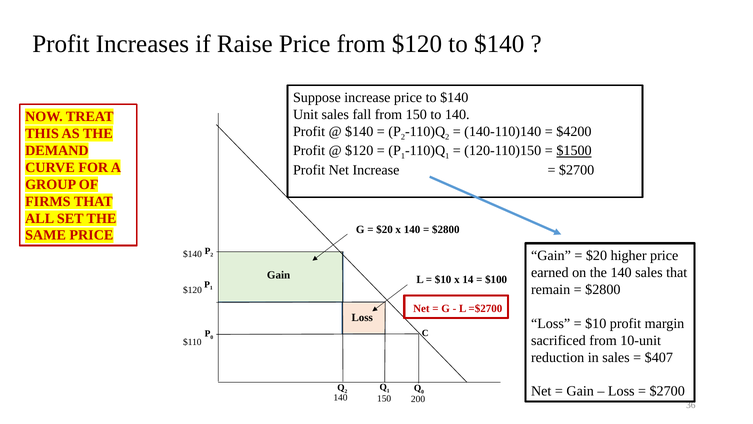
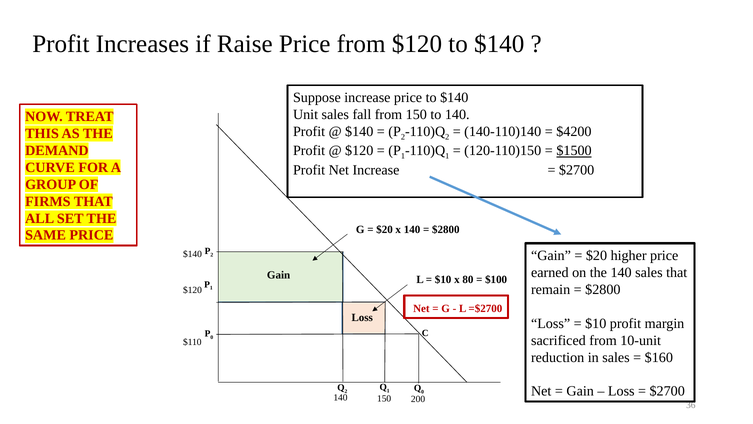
14: 14 -> 80
$407: $407 -> $160
